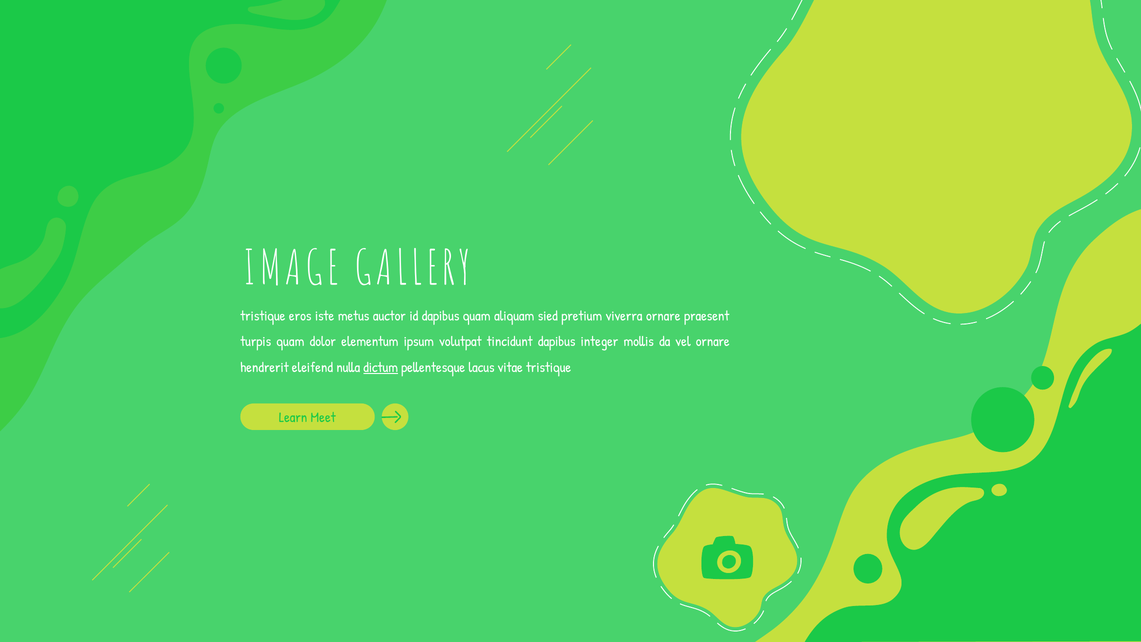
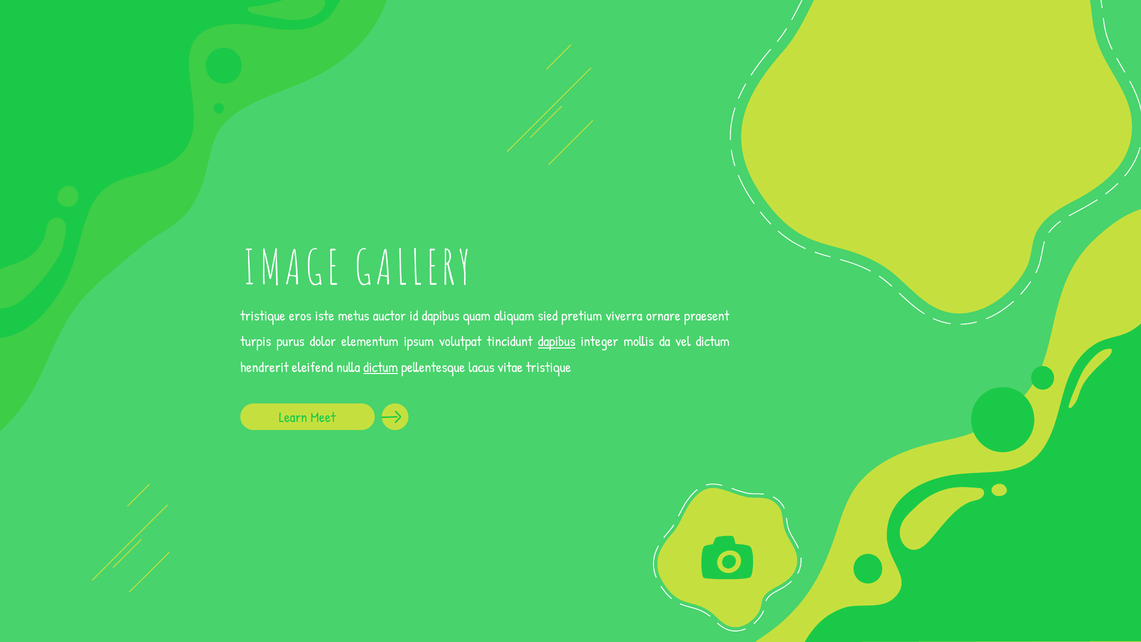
turpis quam: quam -> purus
dapibus at (557, 342) underline: none -> present
vel ornare: ornare -> dictum
